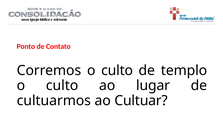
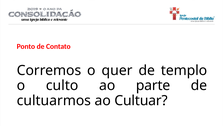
Corremos o culto: culto -> quer
lugar: lugar -> parte
